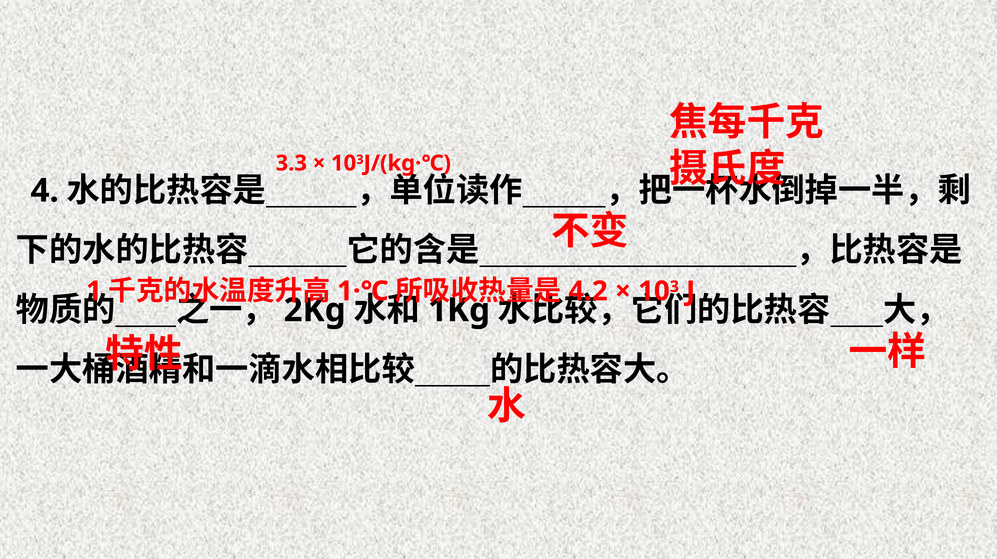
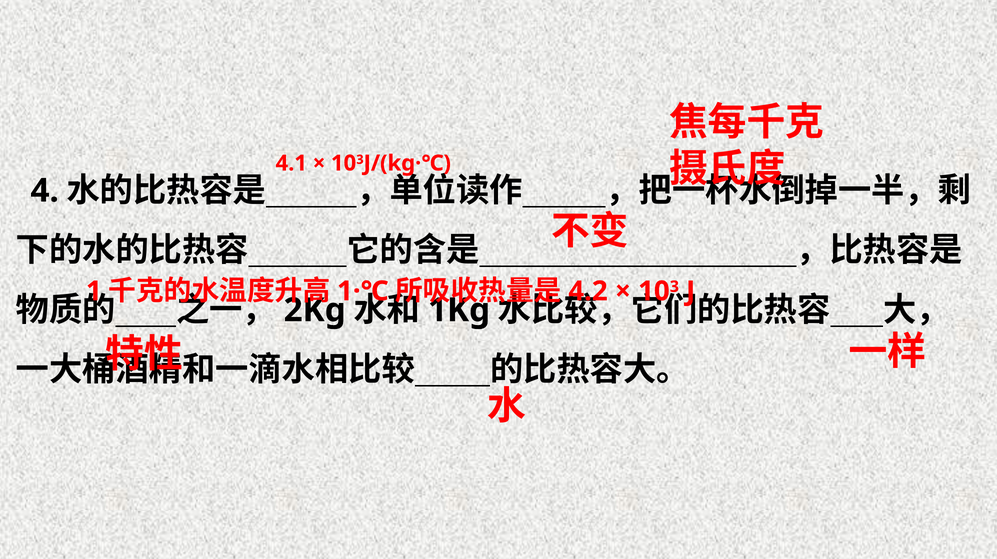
3.3: 3.3 -> 4.1
